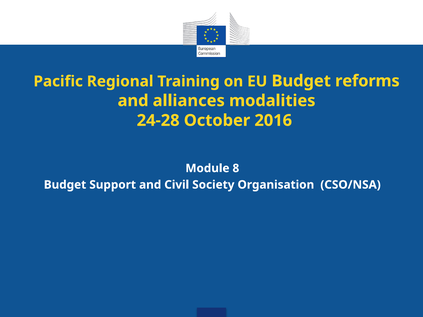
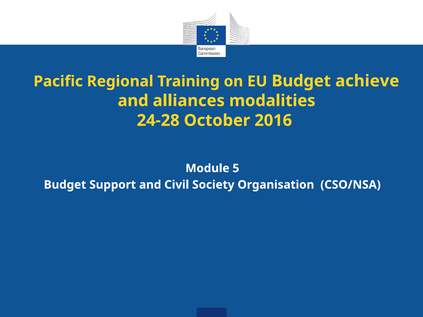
reforms: reforms -> achieve
8: 8 -> 5
